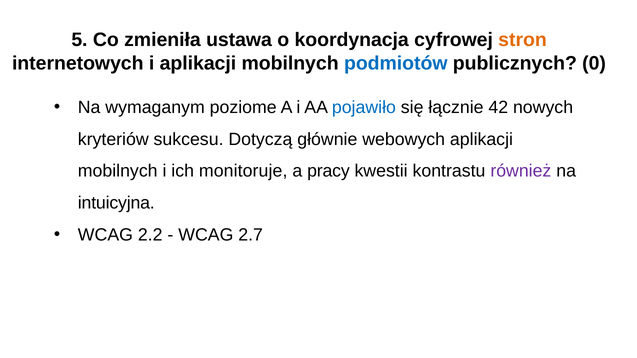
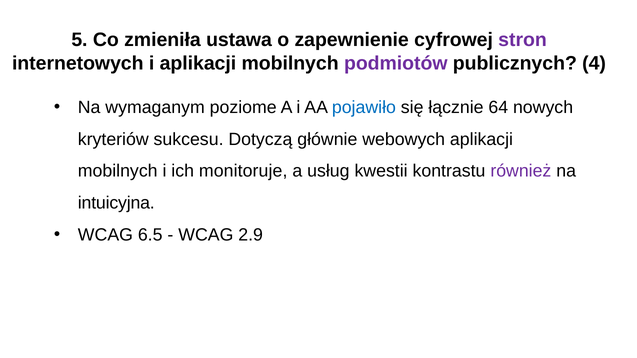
koordynacja: koordynacja -> zapewnienie
stron colour: orange -> purple
podmiotów colour: blue -> purple
0: 0 -> 4
42: 42 -> 64
pracy: pracy -> usług
2.2: 2.2 -> 6.5
2.7: 2.7 -> 2.9
